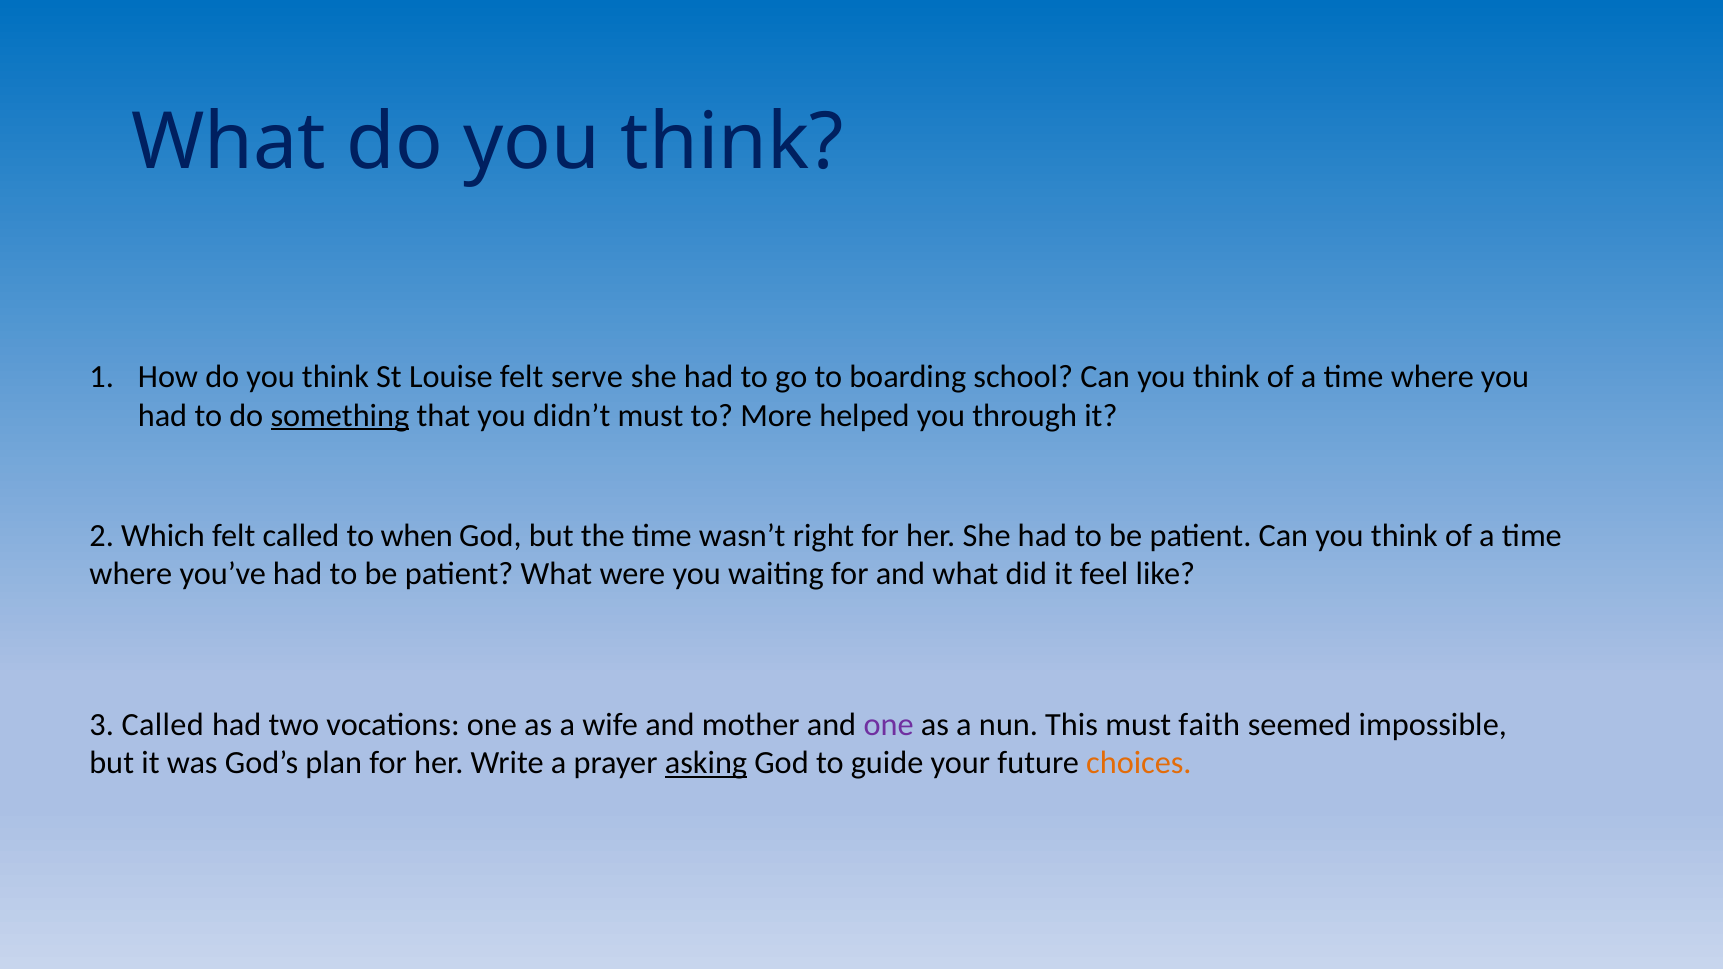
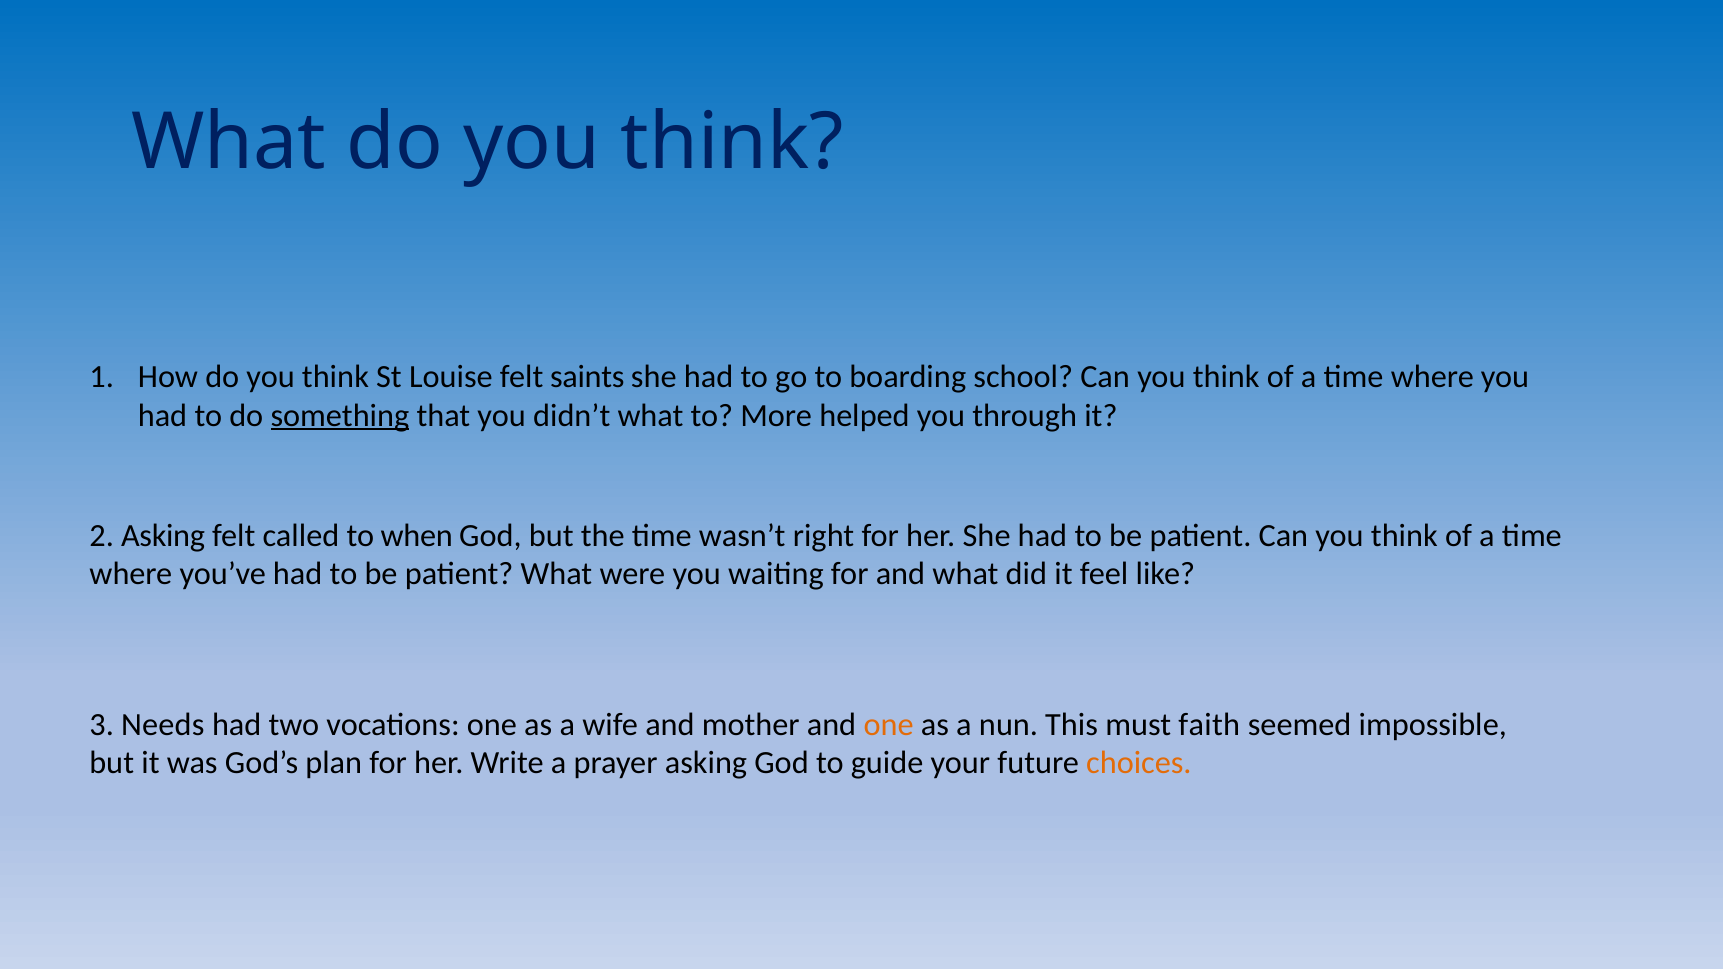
serve: serve -> saints
didn’t must: must -> what
2 Which: Which -> Asking
3 Called: Called -> Needs
one at (889, 725) colour: purple -> orange
asking at (706, 763) underline: present -> none
